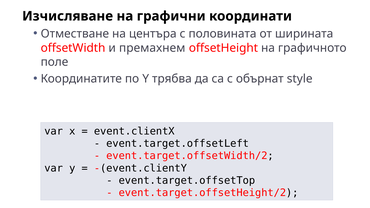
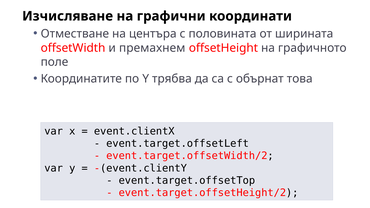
style: style -> това
